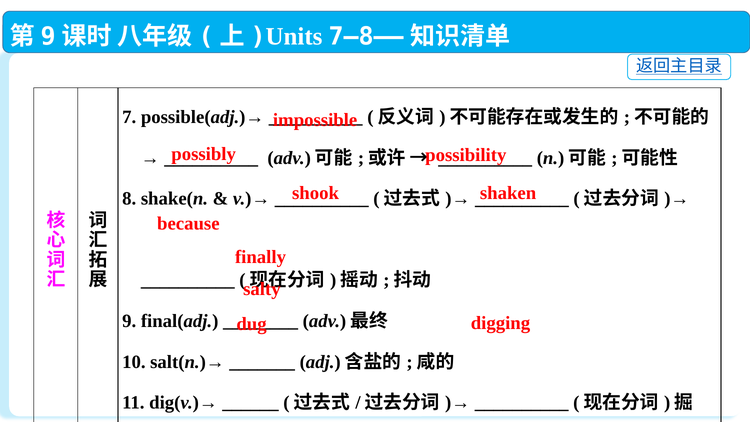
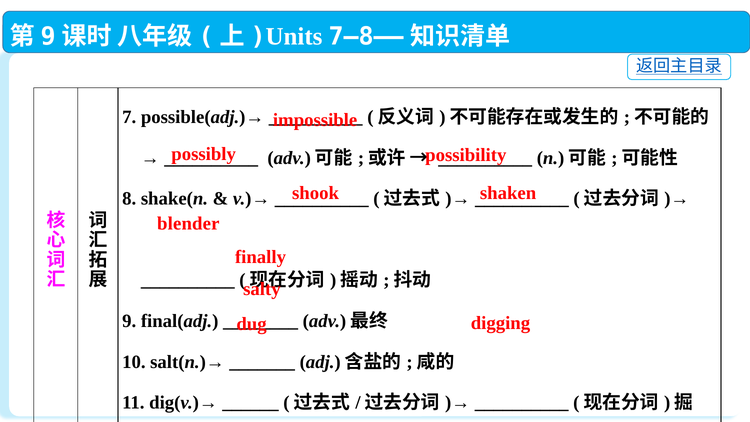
because: because -> blender
